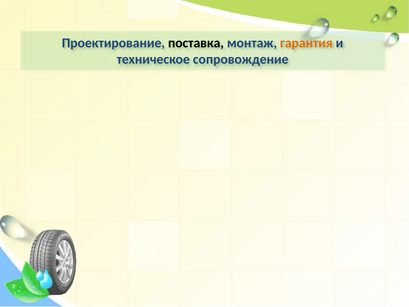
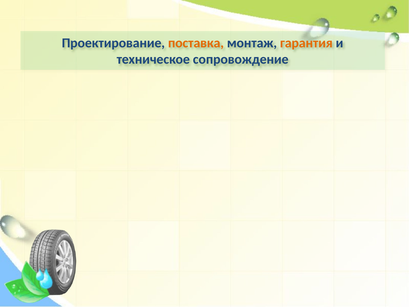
поставка colour: black -> orange
